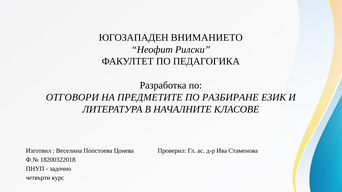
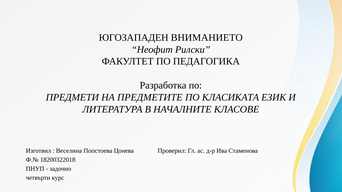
ОТГОВОРИ: ОТГОВОРИ -> ПРЕДМЕТИ
РАЗБИРАНЕ: РАЗБИРАНЕ -> КЛАСИКАТА
